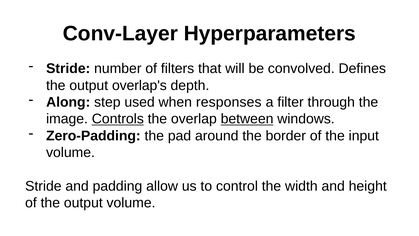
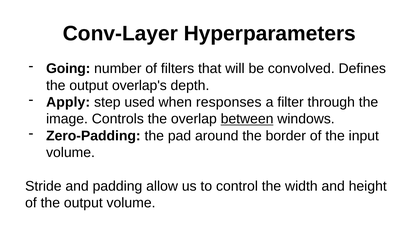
Stride at (68, 69): Stride -> Going
Along: Along -> Apply
Controls underline: present -> none
